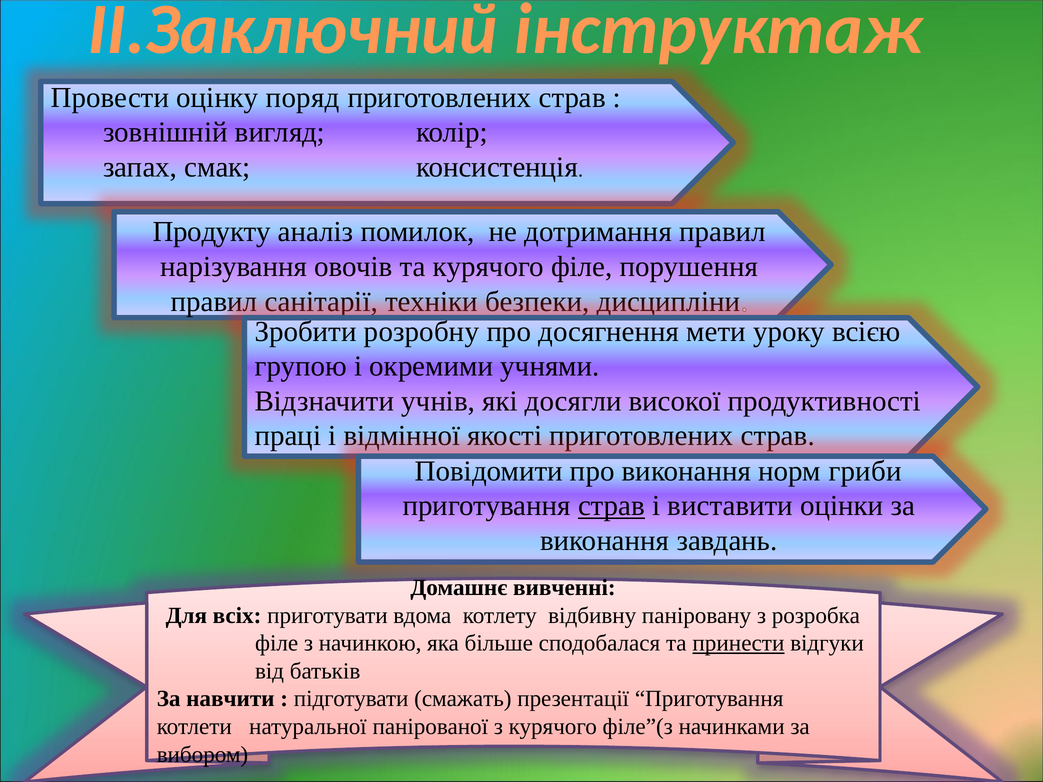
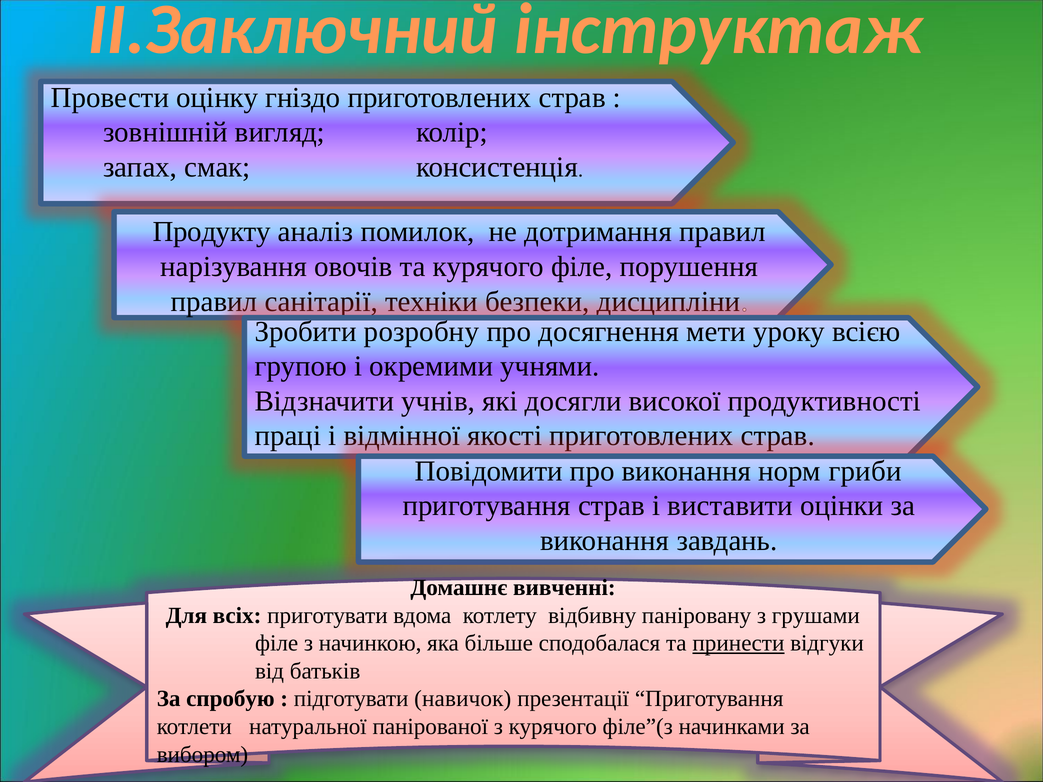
поряд: поряд -> гніздо
страв at (611, 506) underline: present -> none
розробка: розробка -> грушами
навчити: навчити -> спробую
смажать: смажать -> навичок
